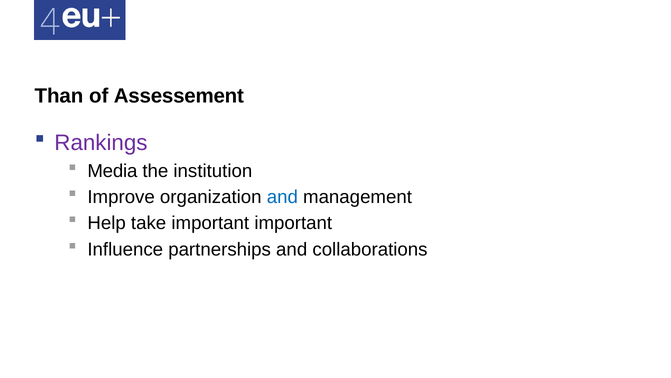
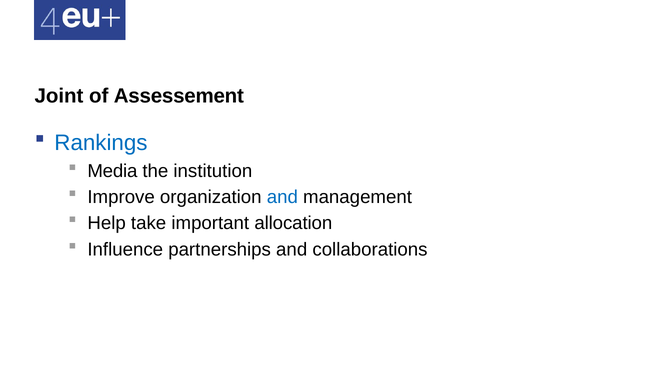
Than: Than -> Joint
Rankings colour: purple -> blue
important important: important -> allocation
